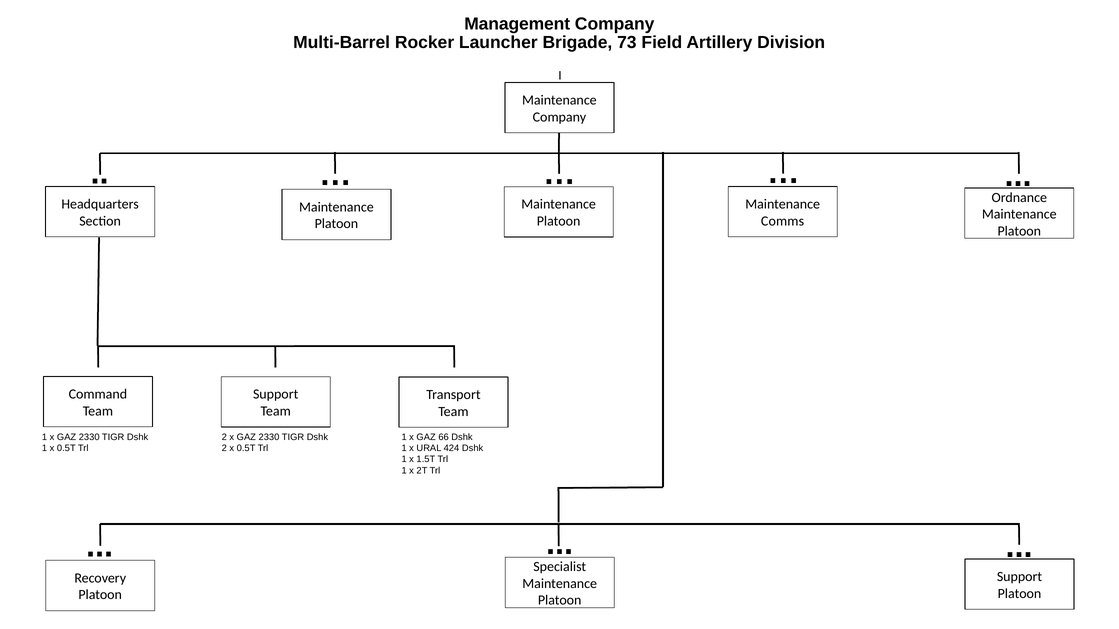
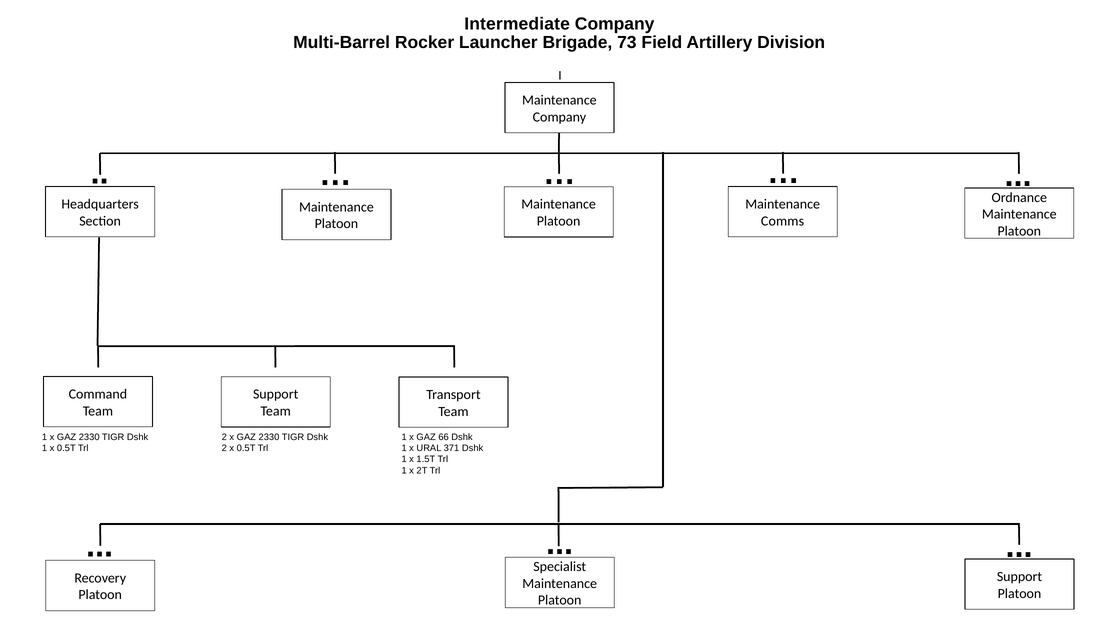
Management: Management -> Intermediate
424: 424 -> 371
